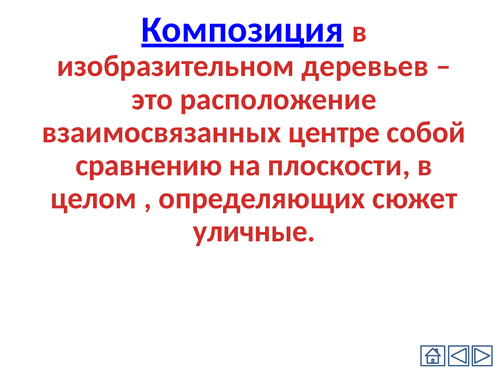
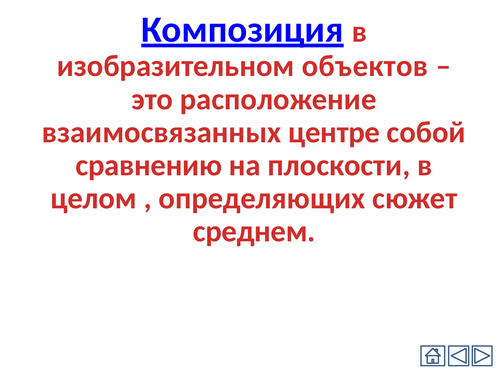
деревьев: деревьев -> объектов
уличные: уличные -> среднем
